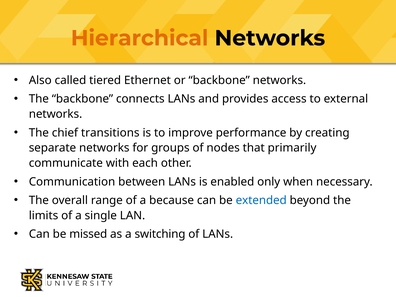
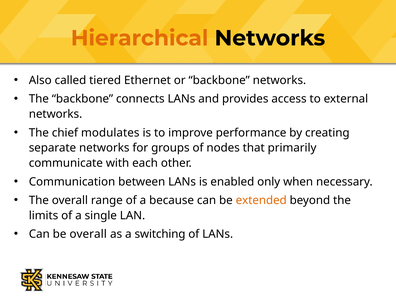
transitions: transitions -> modulates
extended colour: blue -> orange
be missed: missed -> overall
